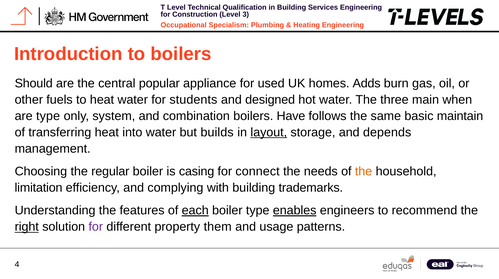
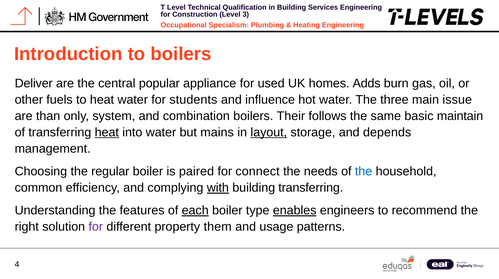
Should: Should -> Deliver
designed: designed -> influence
when: when -> issue
are type: type -> than
Have: Have -> Their
heat at (107, 132) underline: none -> present
builds: builds -> mains
casing: casing -> paired
the at (364, 171) colour: orange -> blue
limitation: limitation -> common
with underline: none -> present
building trademarks: trademarks -> transferring
right underline: present -> none
